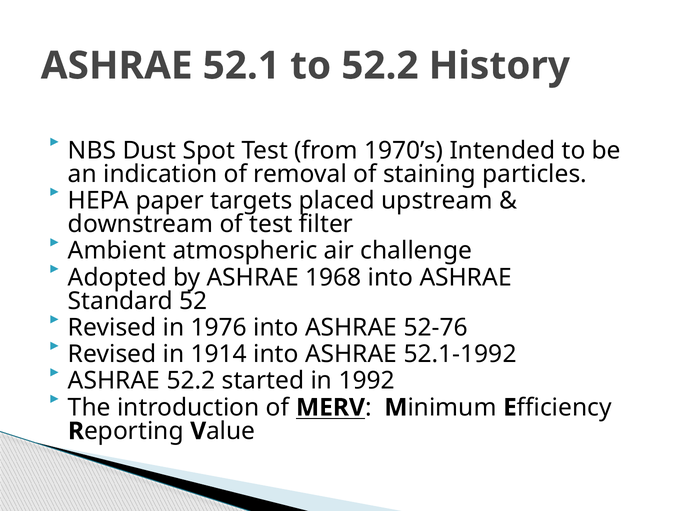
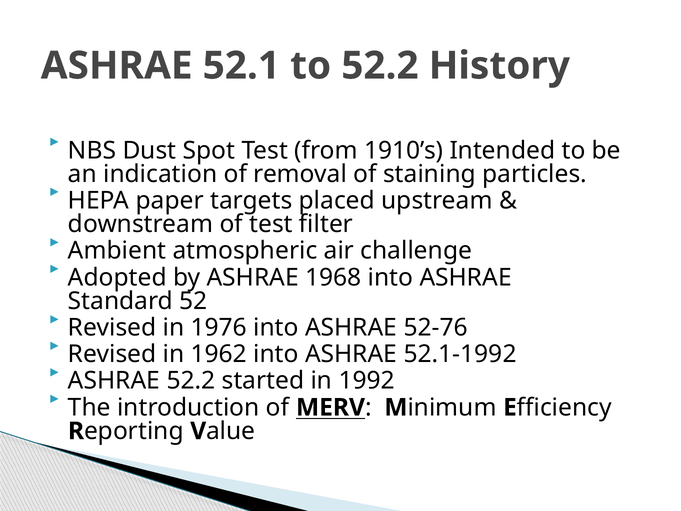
1970’s: 1970’s -> 1910’s
1914: 1914 -> 1962
